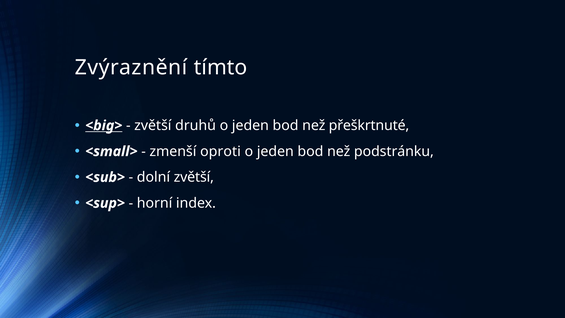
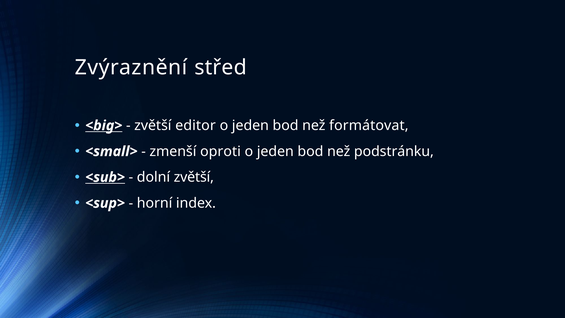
tímto: tímto -> střed
druhů: druhů -> editor
přeškrtnuté: přeškrtnuté -> formátovat
<sub> underline: none -> present
